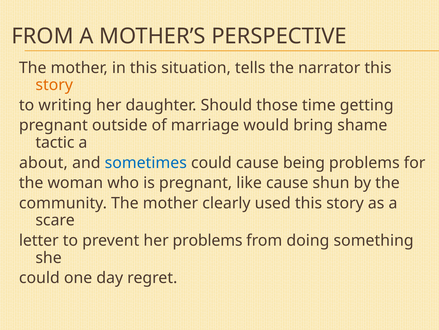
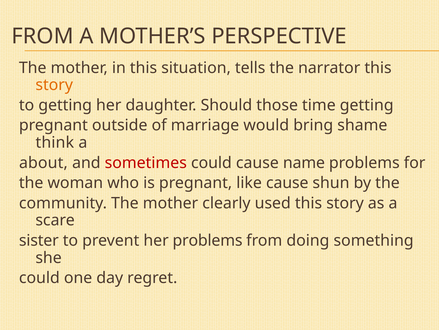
to writing: writing -> getting
tactic: tactic -> think
sometimes colour: blue -> red
being: being -> name
letter: letter -> sister
